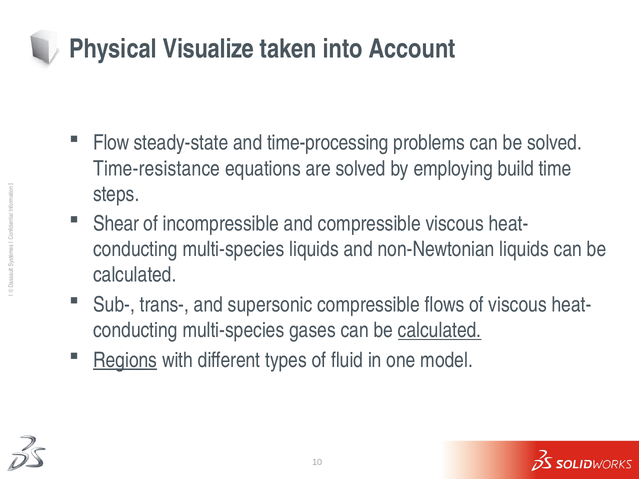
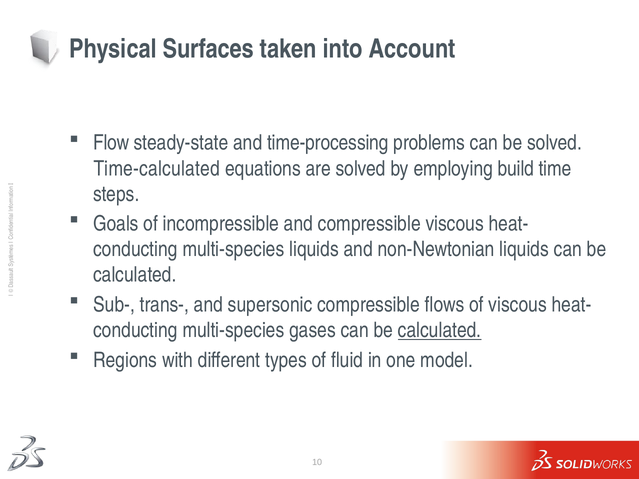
Visualize: Visualize -> Surfaces
Time-resistance: Time-resistance -> Time-calculated
Shear: Shear -> Goals
Regions underline: present -> none
